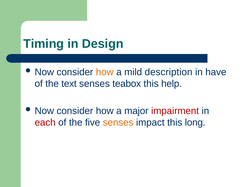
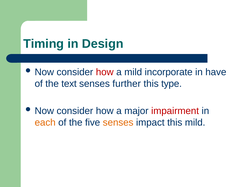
how at (105, 72) colour: orange -> red
description: description -> incorporate
teabox: teabox -> further
help: help -> type
each colour: red -> orange
this long: long -> mild
